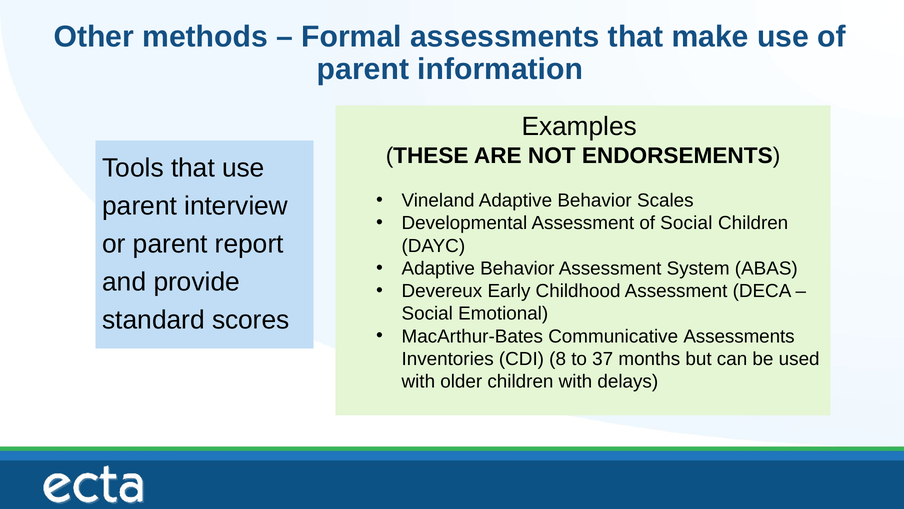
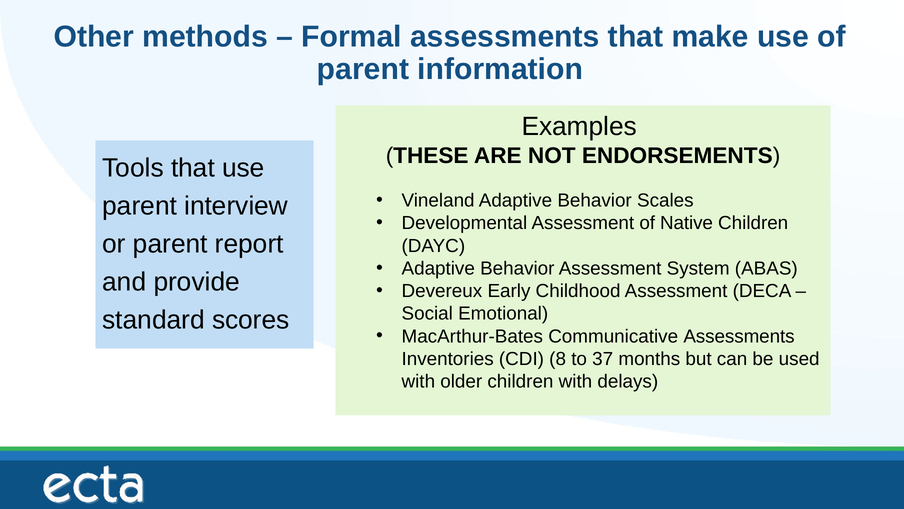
of Social: Social -> Native
